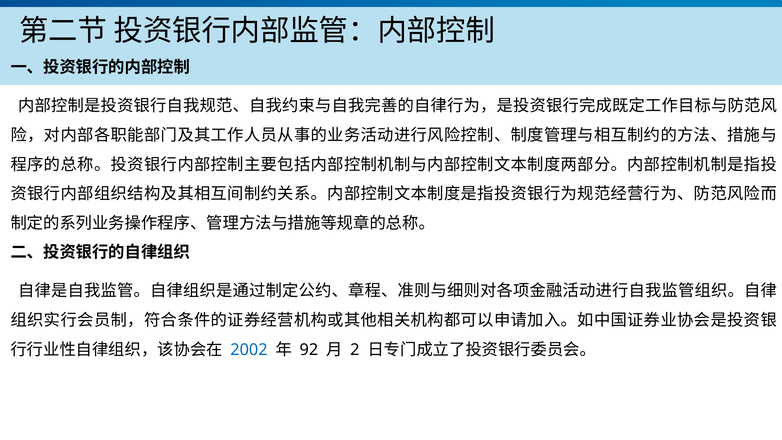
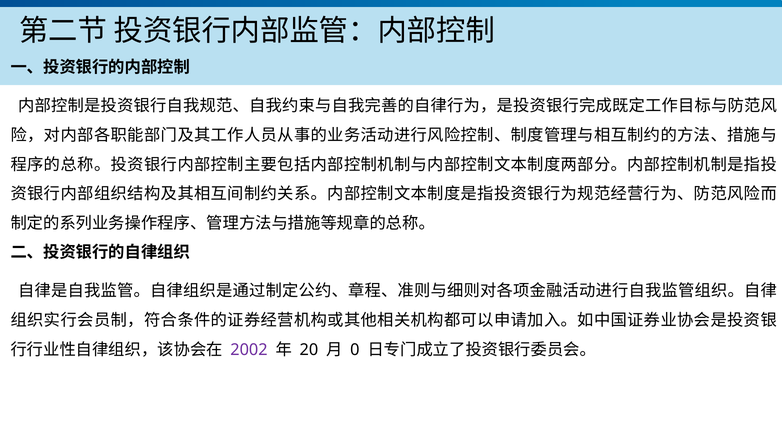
2002 colour: blue -> purple
92: 92 -> 20
2: 2 -> 0
